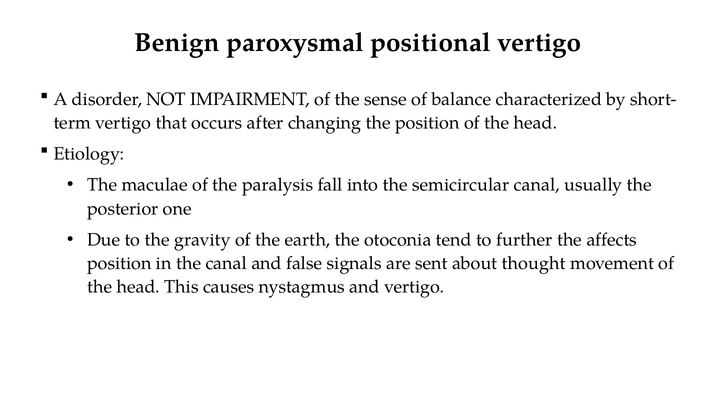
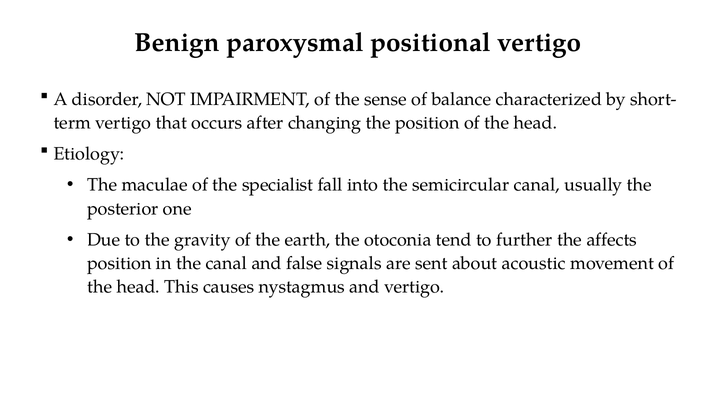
paralysis: paralysis -> specialist
thought: thought -> acoustic
